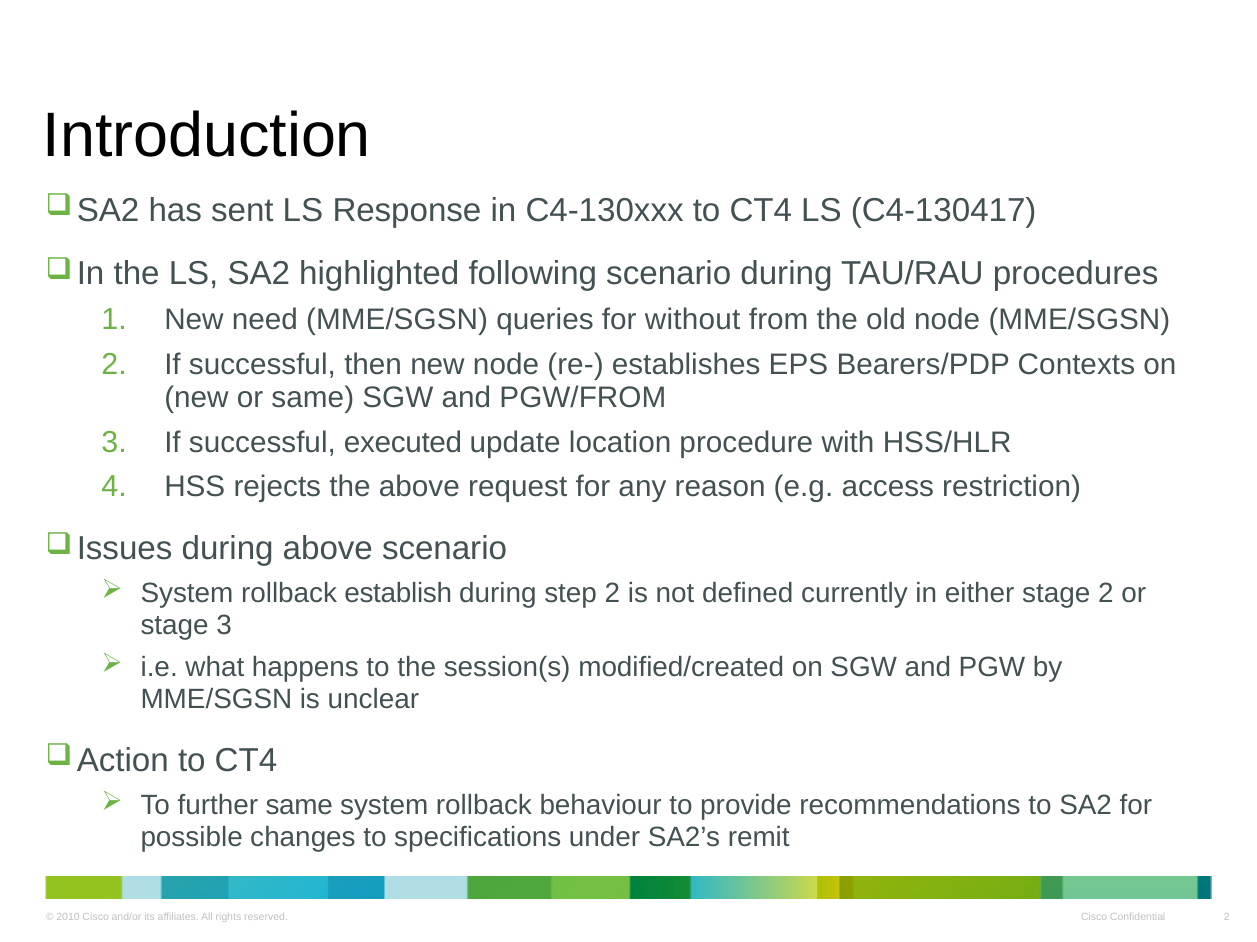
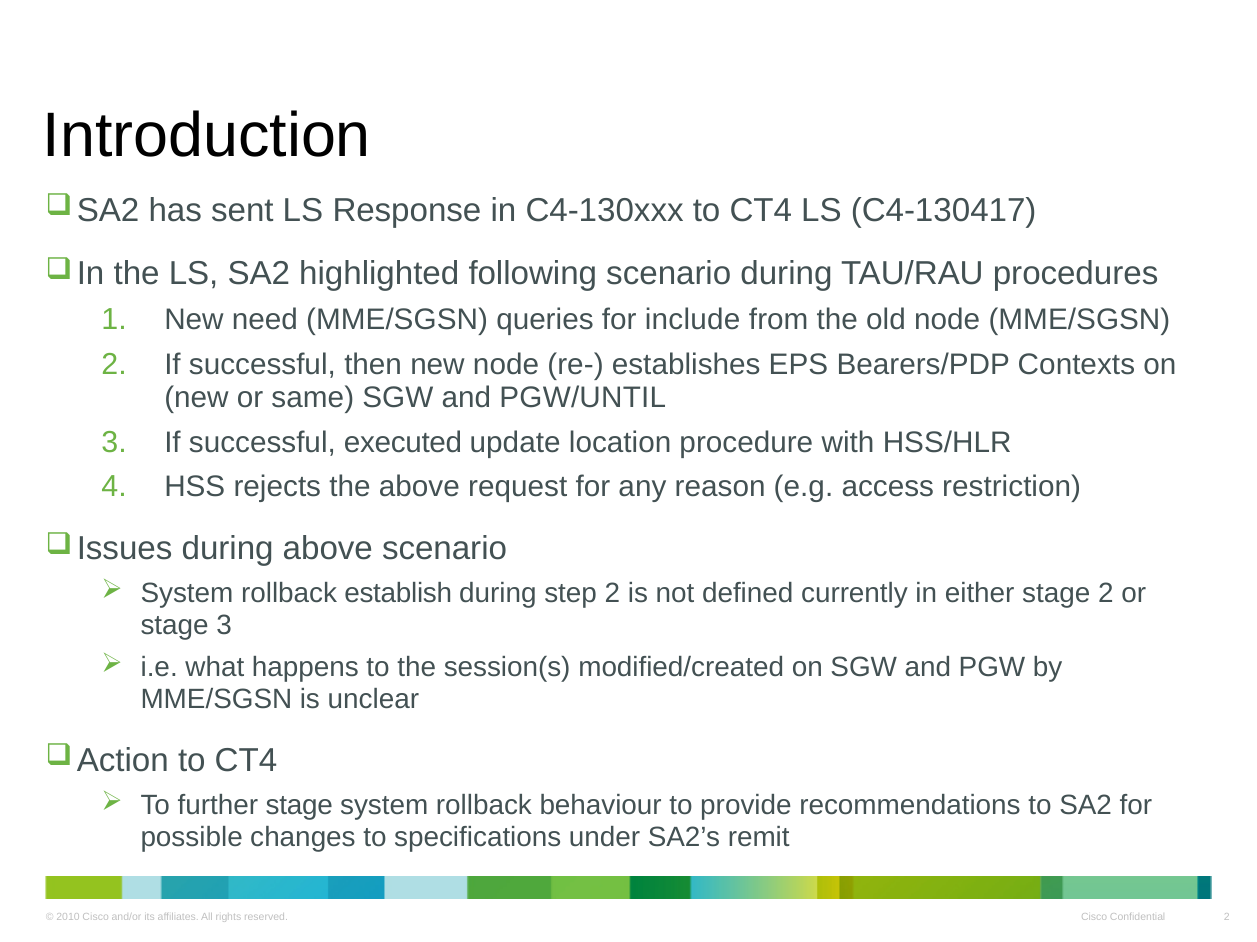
without: without -> include
PGW/FROM: PGW/FROM -> PGW/UNTIL
further same: same -> stage
